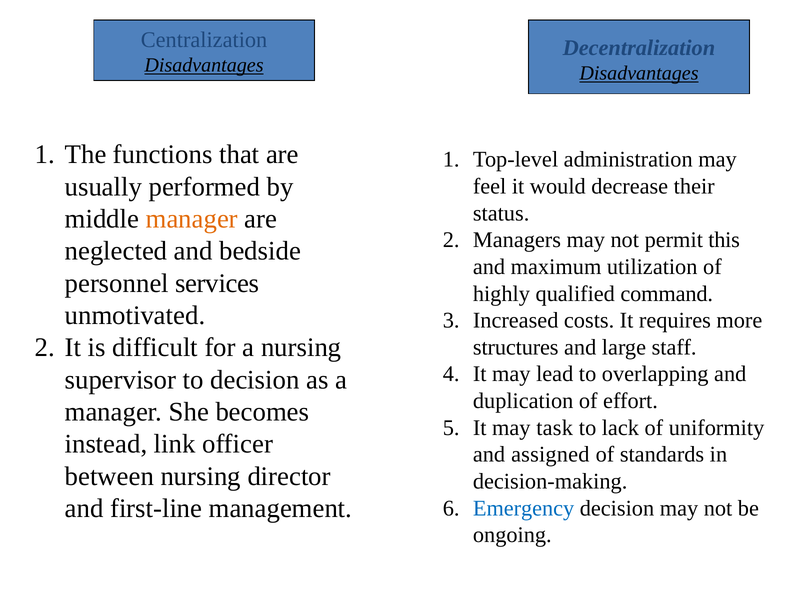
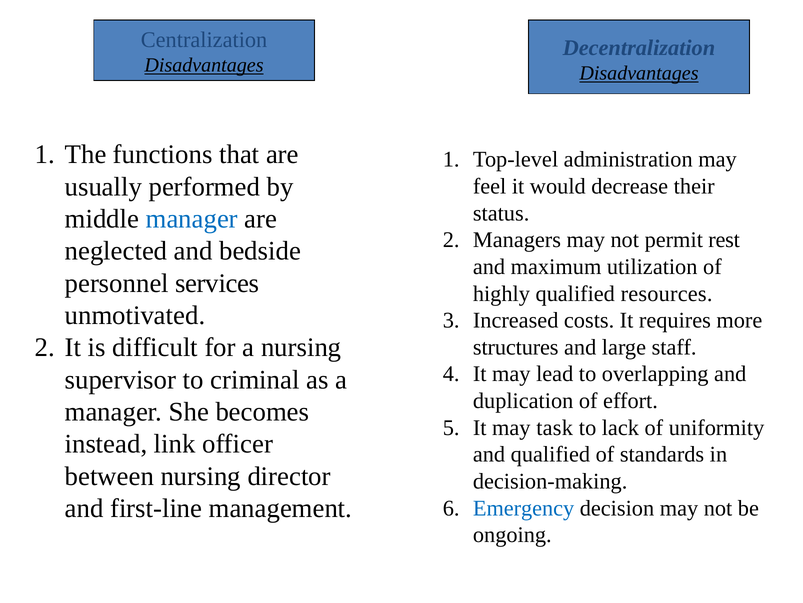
manager at (192, 219) colour: orange -> blue
this: this -> rest
command: command -> resources
to decision: decision -> criminal
and assigned: assigned -> qualified
